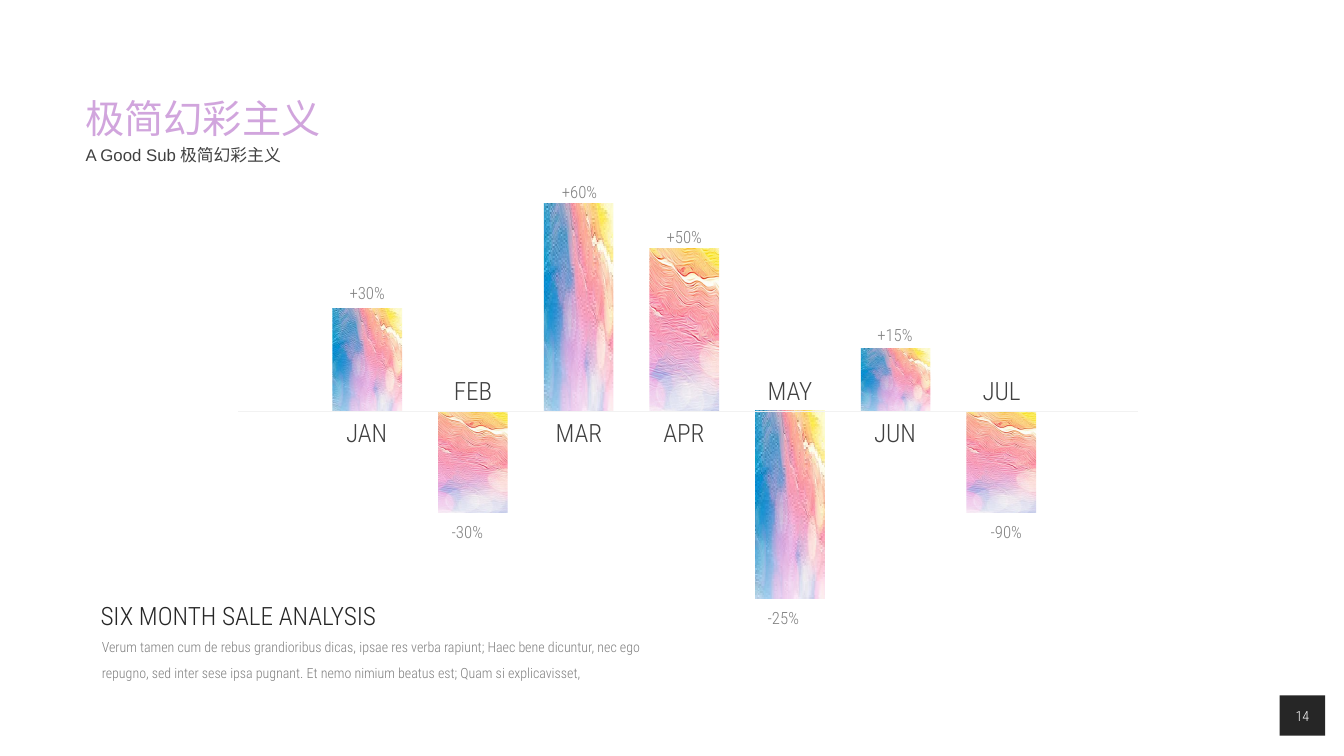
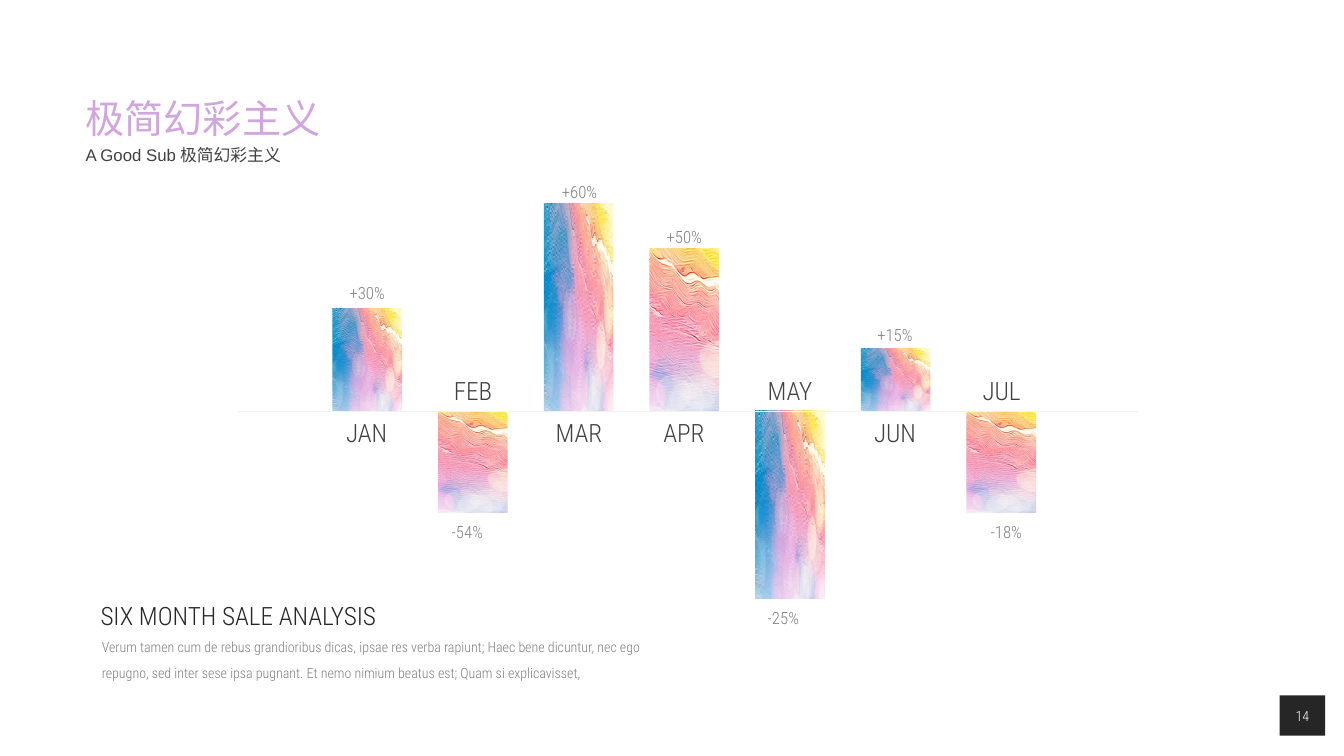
-30%: -30% -> -54%
-90%: -90% -> -18%
